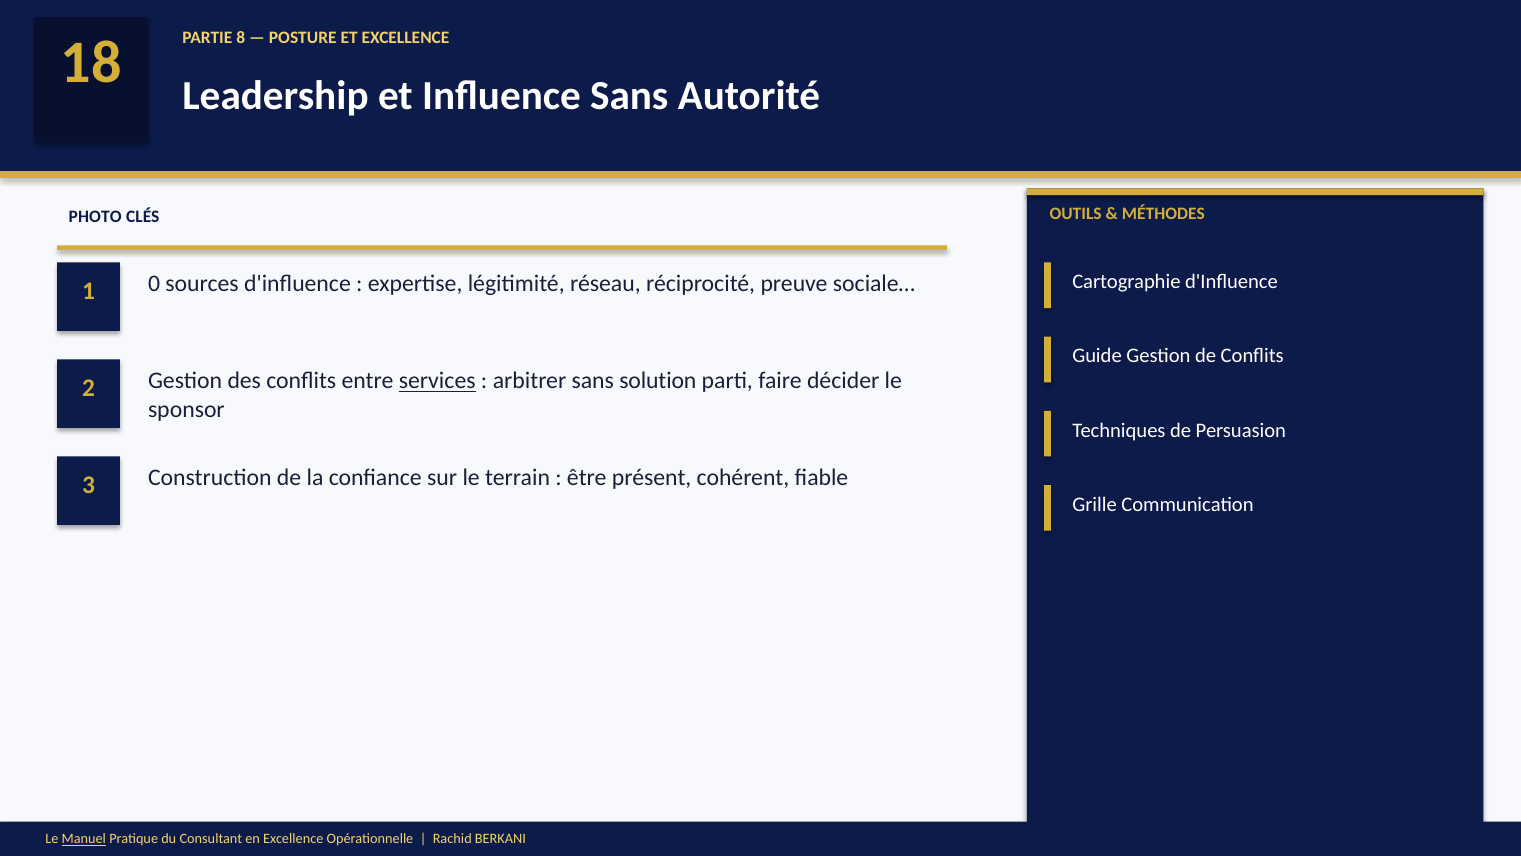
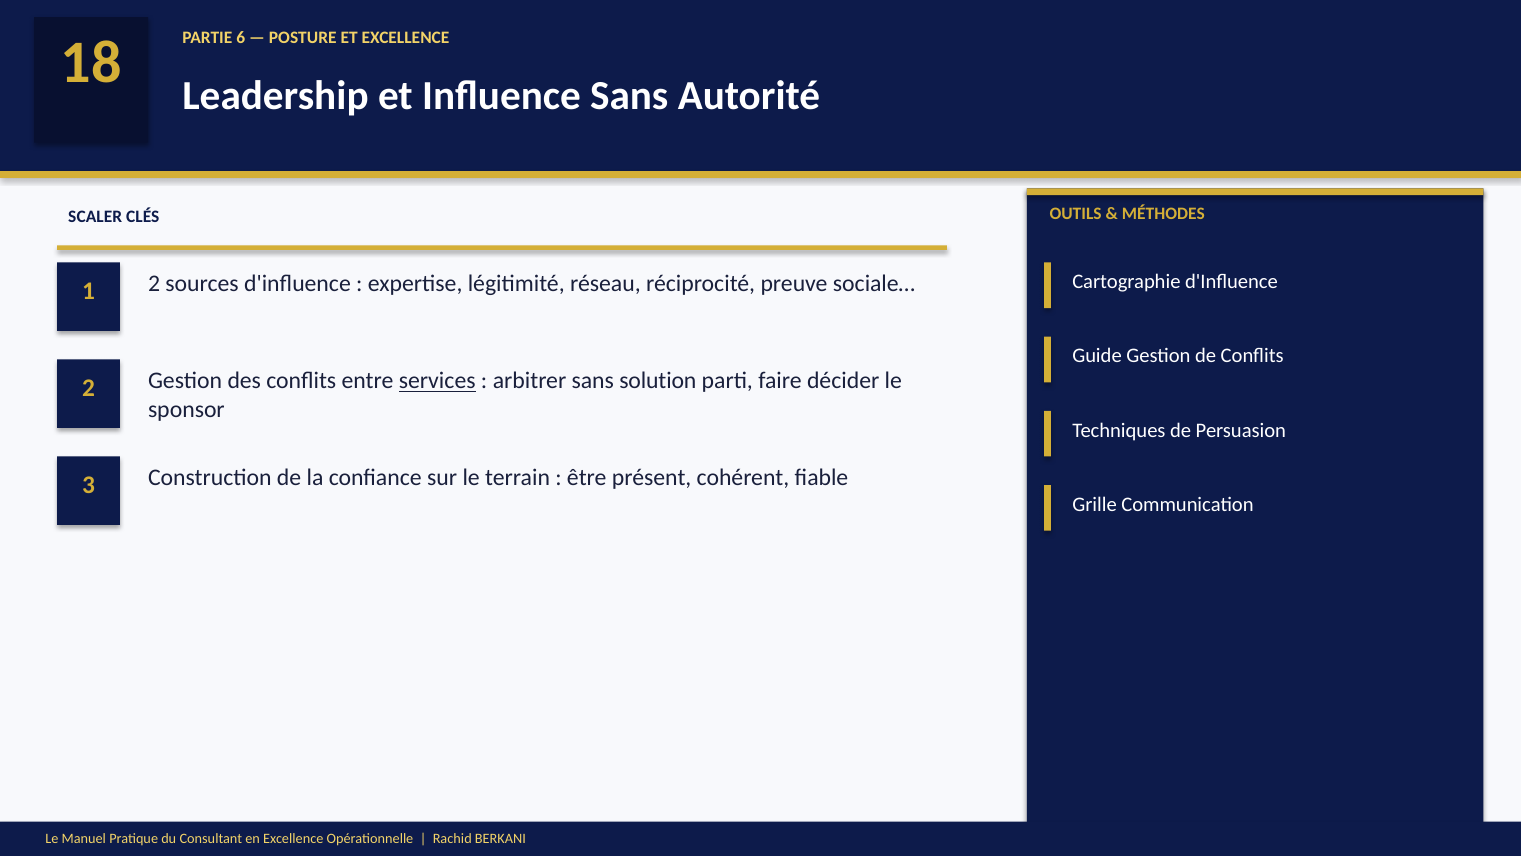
8: 8 -> 6
PHOTO: PHOTO -> SCALER
1 0: 0 -> 2
Manuel underline: present -> none
